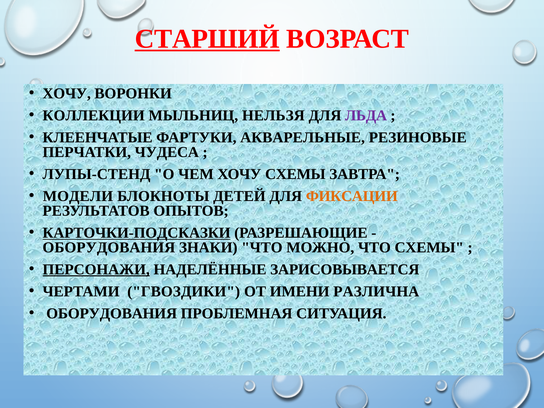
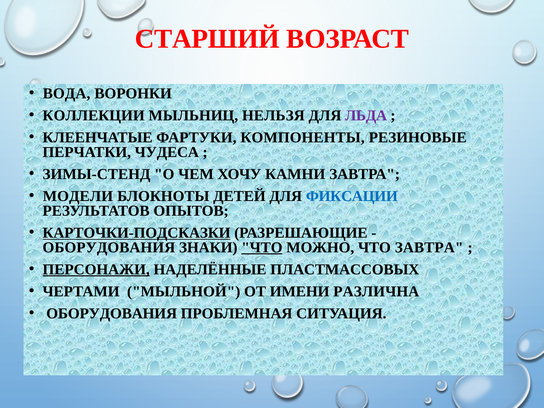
СТАРШИЙ underline: present -> none
ХОЧУ at (67, 93): ХОЧУ -> ВОДА
АКВАРЕЛЬНЫЕ: АКВАРЕЛЬНЫЕ -> КОМПОНЕНТЫ
ЛУПЫ-СТЕНД: ЛУПЫ-СТЕНД -> ЗИМЫ-СТЕНД
ХОЧУ СХЕМЫ: СХЕМЫ -> КАМНИ
ФИКСАЦИИ colour: orange -> blue
ЧТО at (262, 247) underline: none -> present
ЧТО СХЕМЫ: СХЕМЫ -> ЗАВТРА
ЗАРИСОВЫВАЕТСЯ: ЗАРИСОВЫВАЕТСЯ -> ПЛАСТМАССОВЫХ
ГВОЗДИКИ: ГВОЗДИКИ -> МЫЛЬНОЙ
